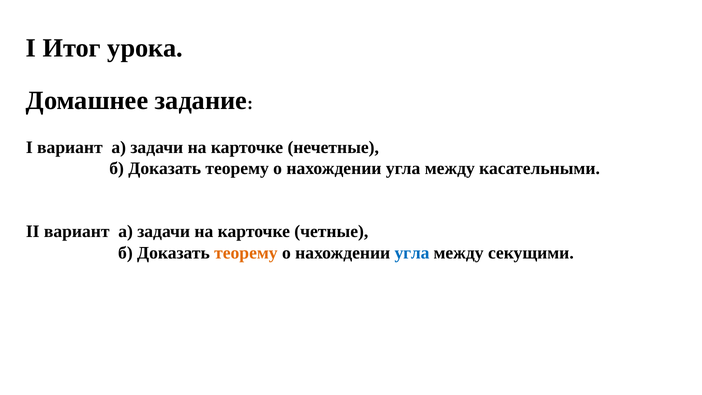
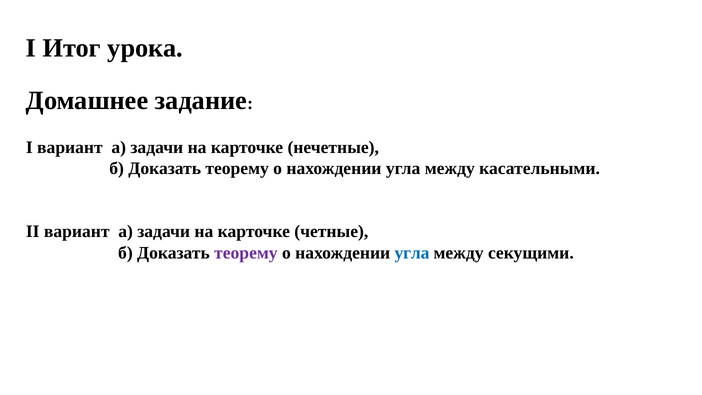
теорему at (246, 253) colour: orange -> purple
